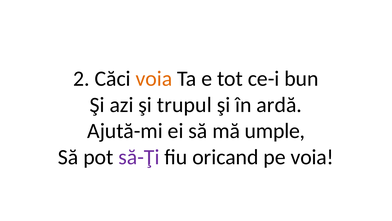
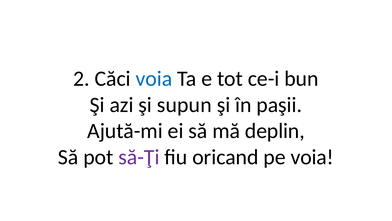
voia at (154, 78) colour: orange -> blue
trupul: trupul -> supun
ardă: ardă -> paşii
umple: umple -> deplin
